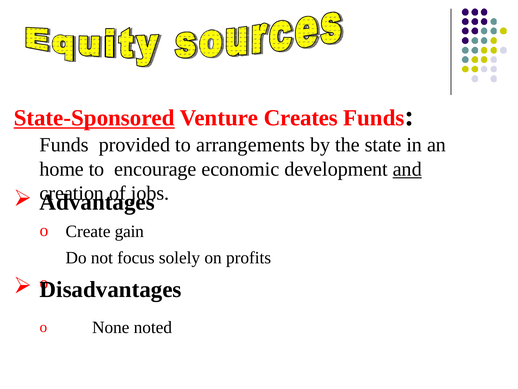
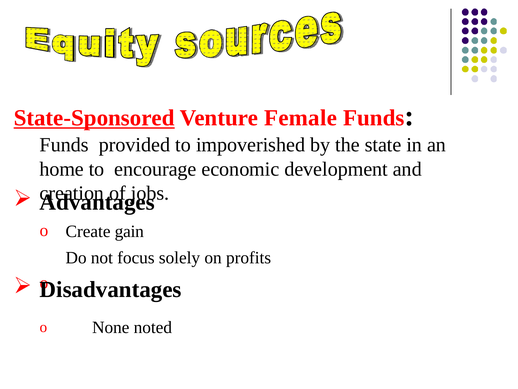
Creates: Creates -> Female
arrangements: arrangements -> impoverished
and underline: present -> none
